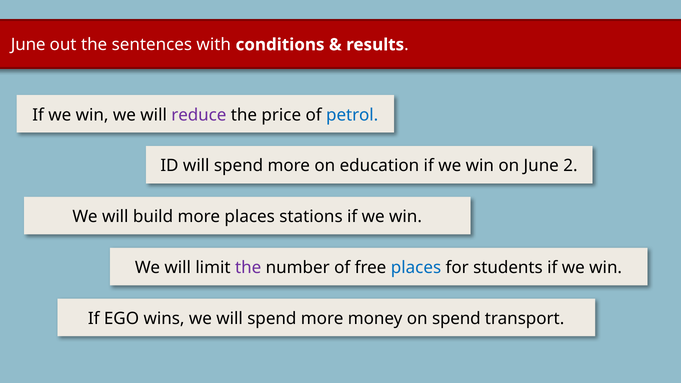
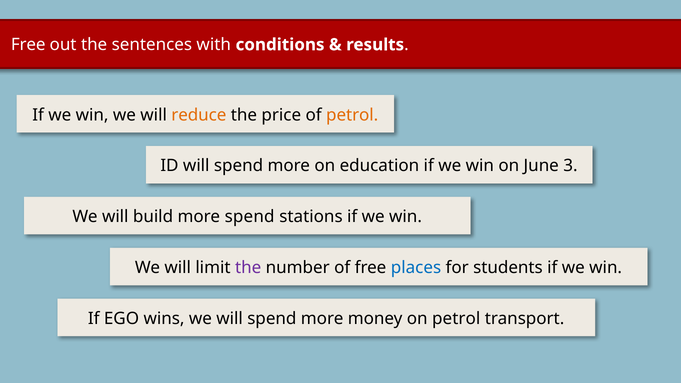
June at (28, 45): June -> Free
reduce colour: purple -> orange
petrol at (352, 115) colour: blue -> orange
2: 2 -> 3
more places: places -> spend
on spend: spend -> petrol
